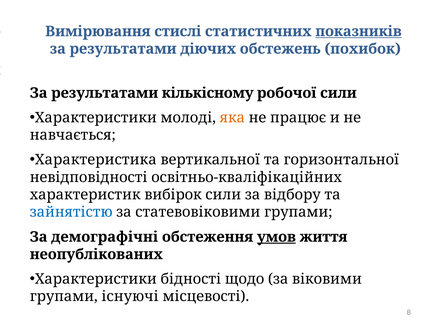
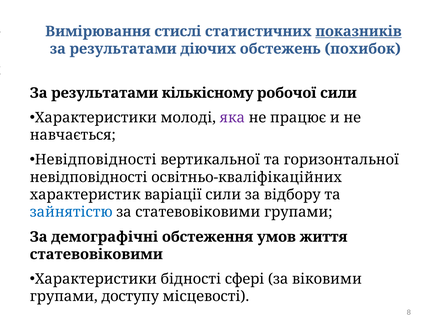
яка colour: orange -> purple
Характеристика at (96, 160): Характеристика -> Невідповідності
вибірок: вибірок -> варіації
умов underline: present -> none
неопублікованих at (96, 255): неопублікованих -> статевовіковими
щодо: щодо -> сфері
існуючі: існуючі -> доступу
